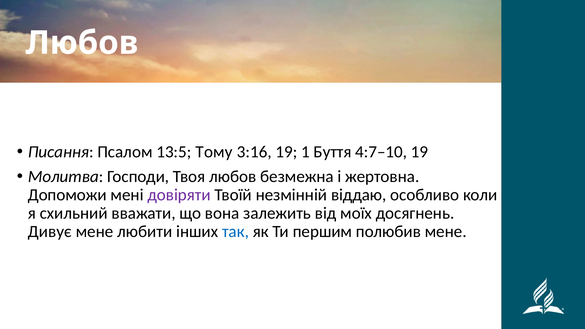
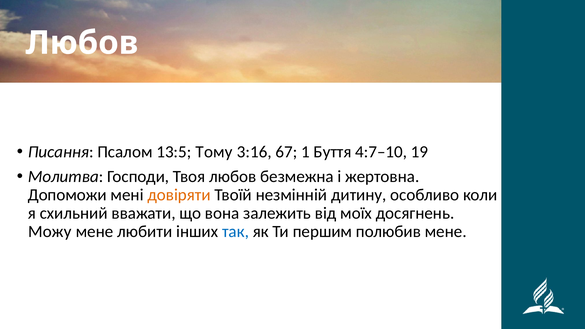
3:16 19: 19 -> 67
довіряти colour: purple -> orange
віддаю: віддаю -> дитину
Дивує: Дивує -> Можу
